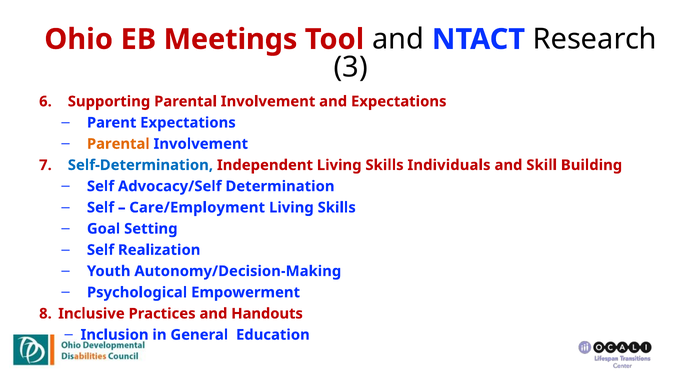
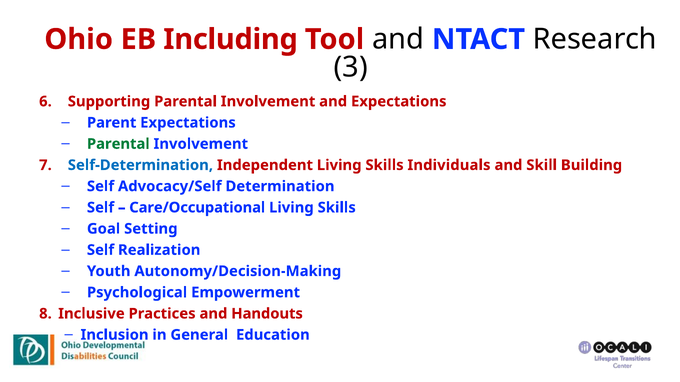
Meetings: Meetings -> Including
Parental at (118, 144) colour: orange -> green
Care/Employment: Care/Employment -> Care/Occupational
